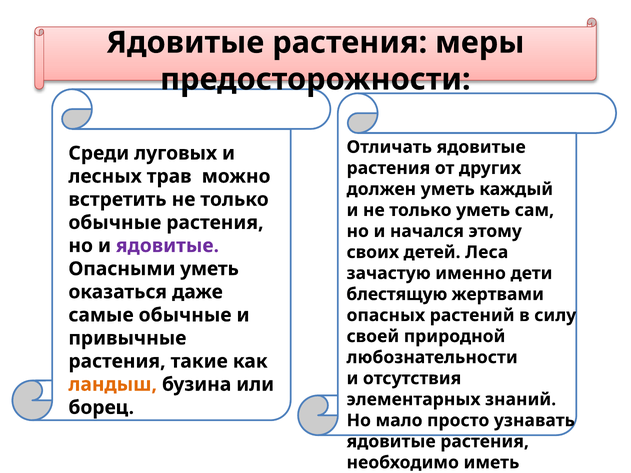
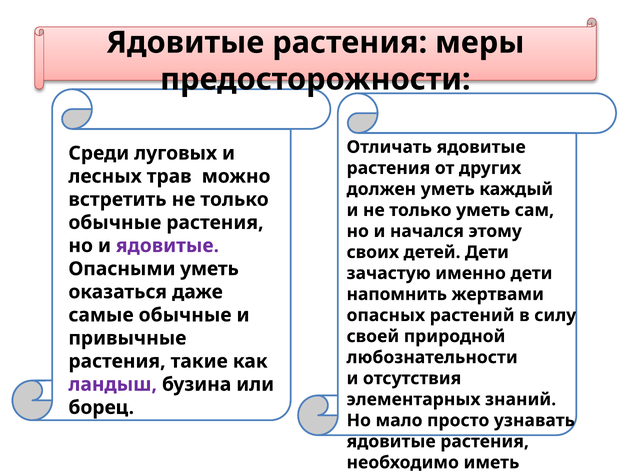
детей Леса: Леса -> Дети
блестящую: блестящую -> напомнить
ландыш colour: orange -> purple
